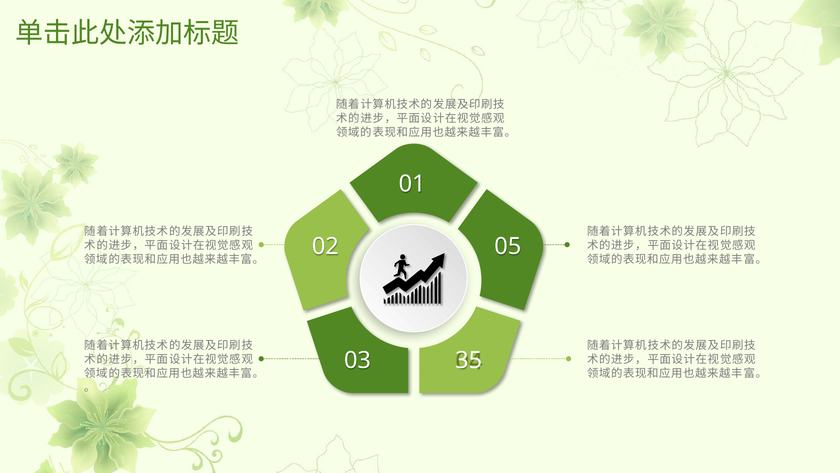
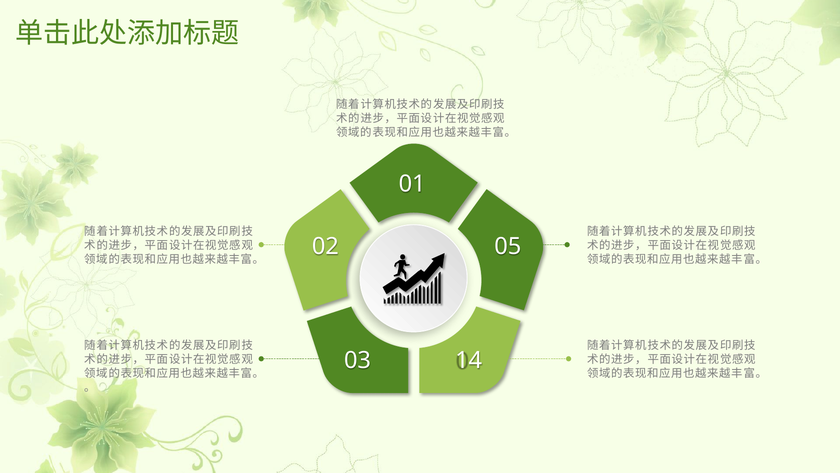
35: 35 -> 14
